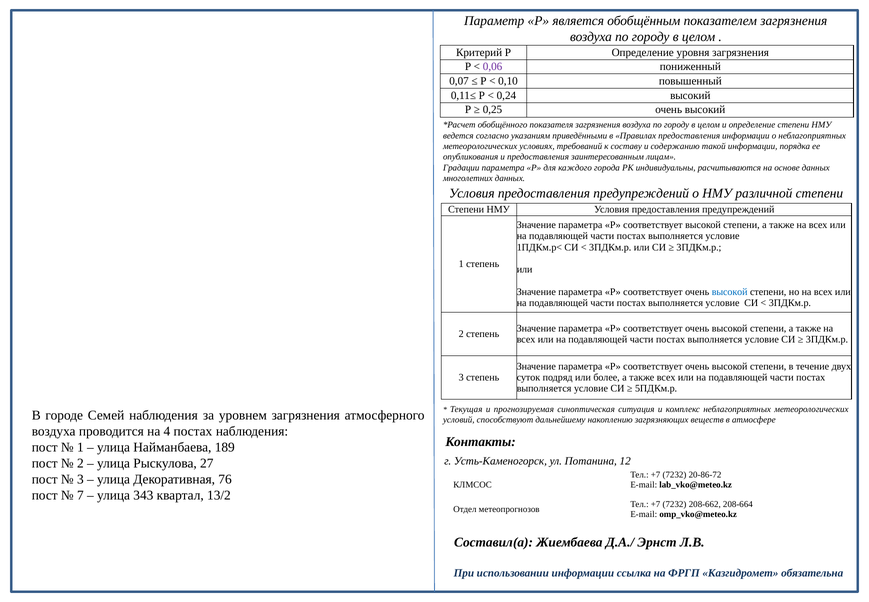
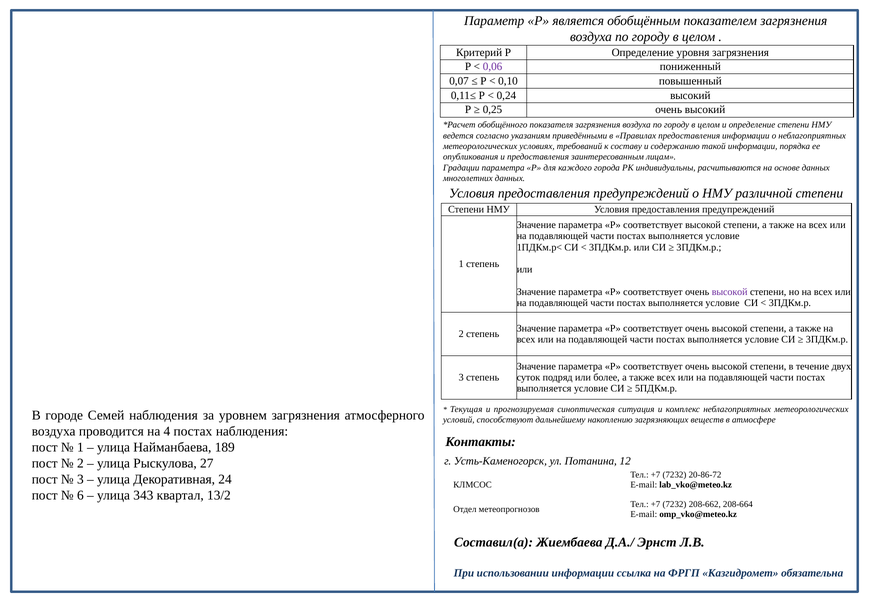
высокой at (730, 292) colour: blue -> purple
76: 76 -> 24
7: 7 -> 6
